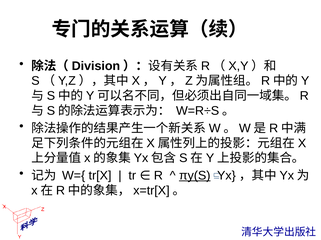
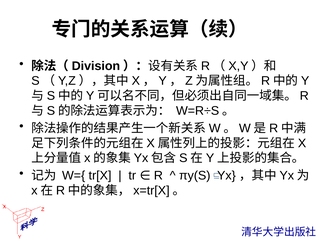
πy(S underline: present -> none
